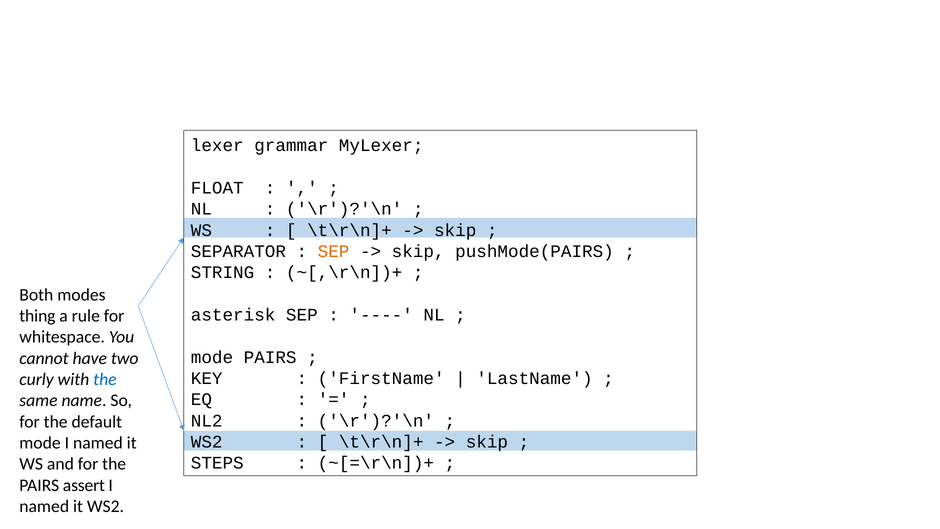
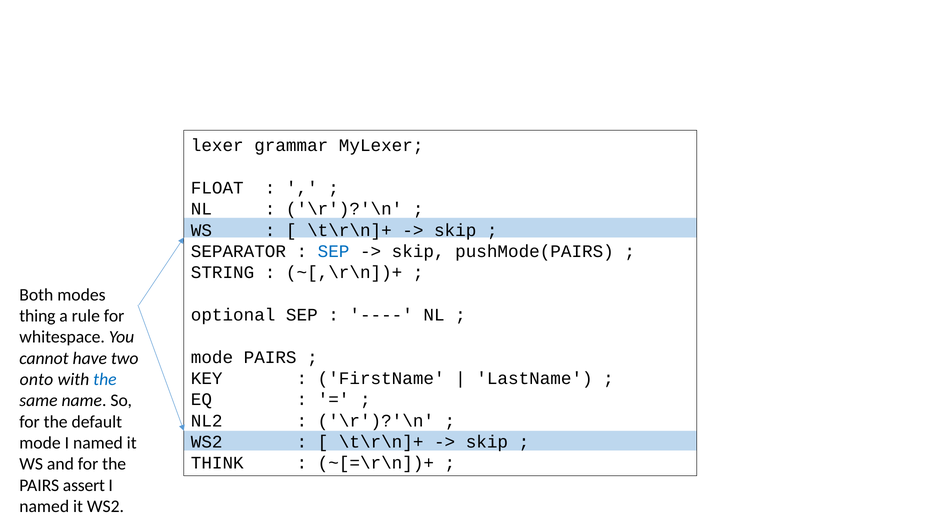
SEP at (334, 251) colour: orange -> blue
asterisk: asterisk -> optional
curly: curly -> onto
STEPS: STEPS -> THINK
